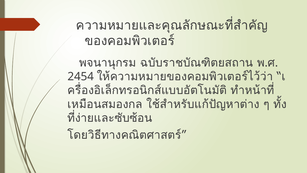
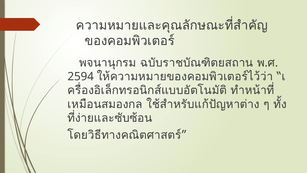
2454: 2454 -> 2594
